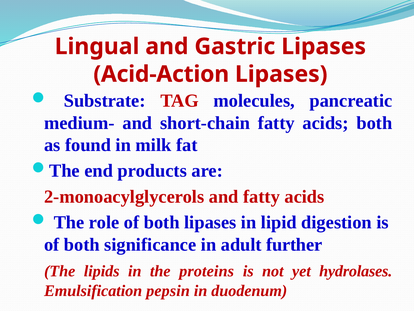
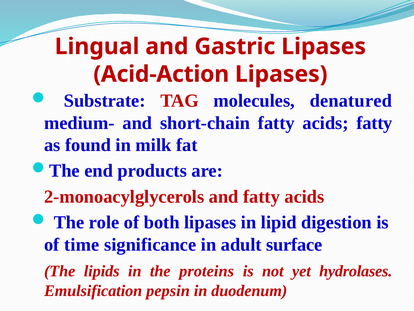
pancreatic: pancreatic -> denatured
acids both: both -> fatty
both at (82, 244): both -> time
further: further -> surface
